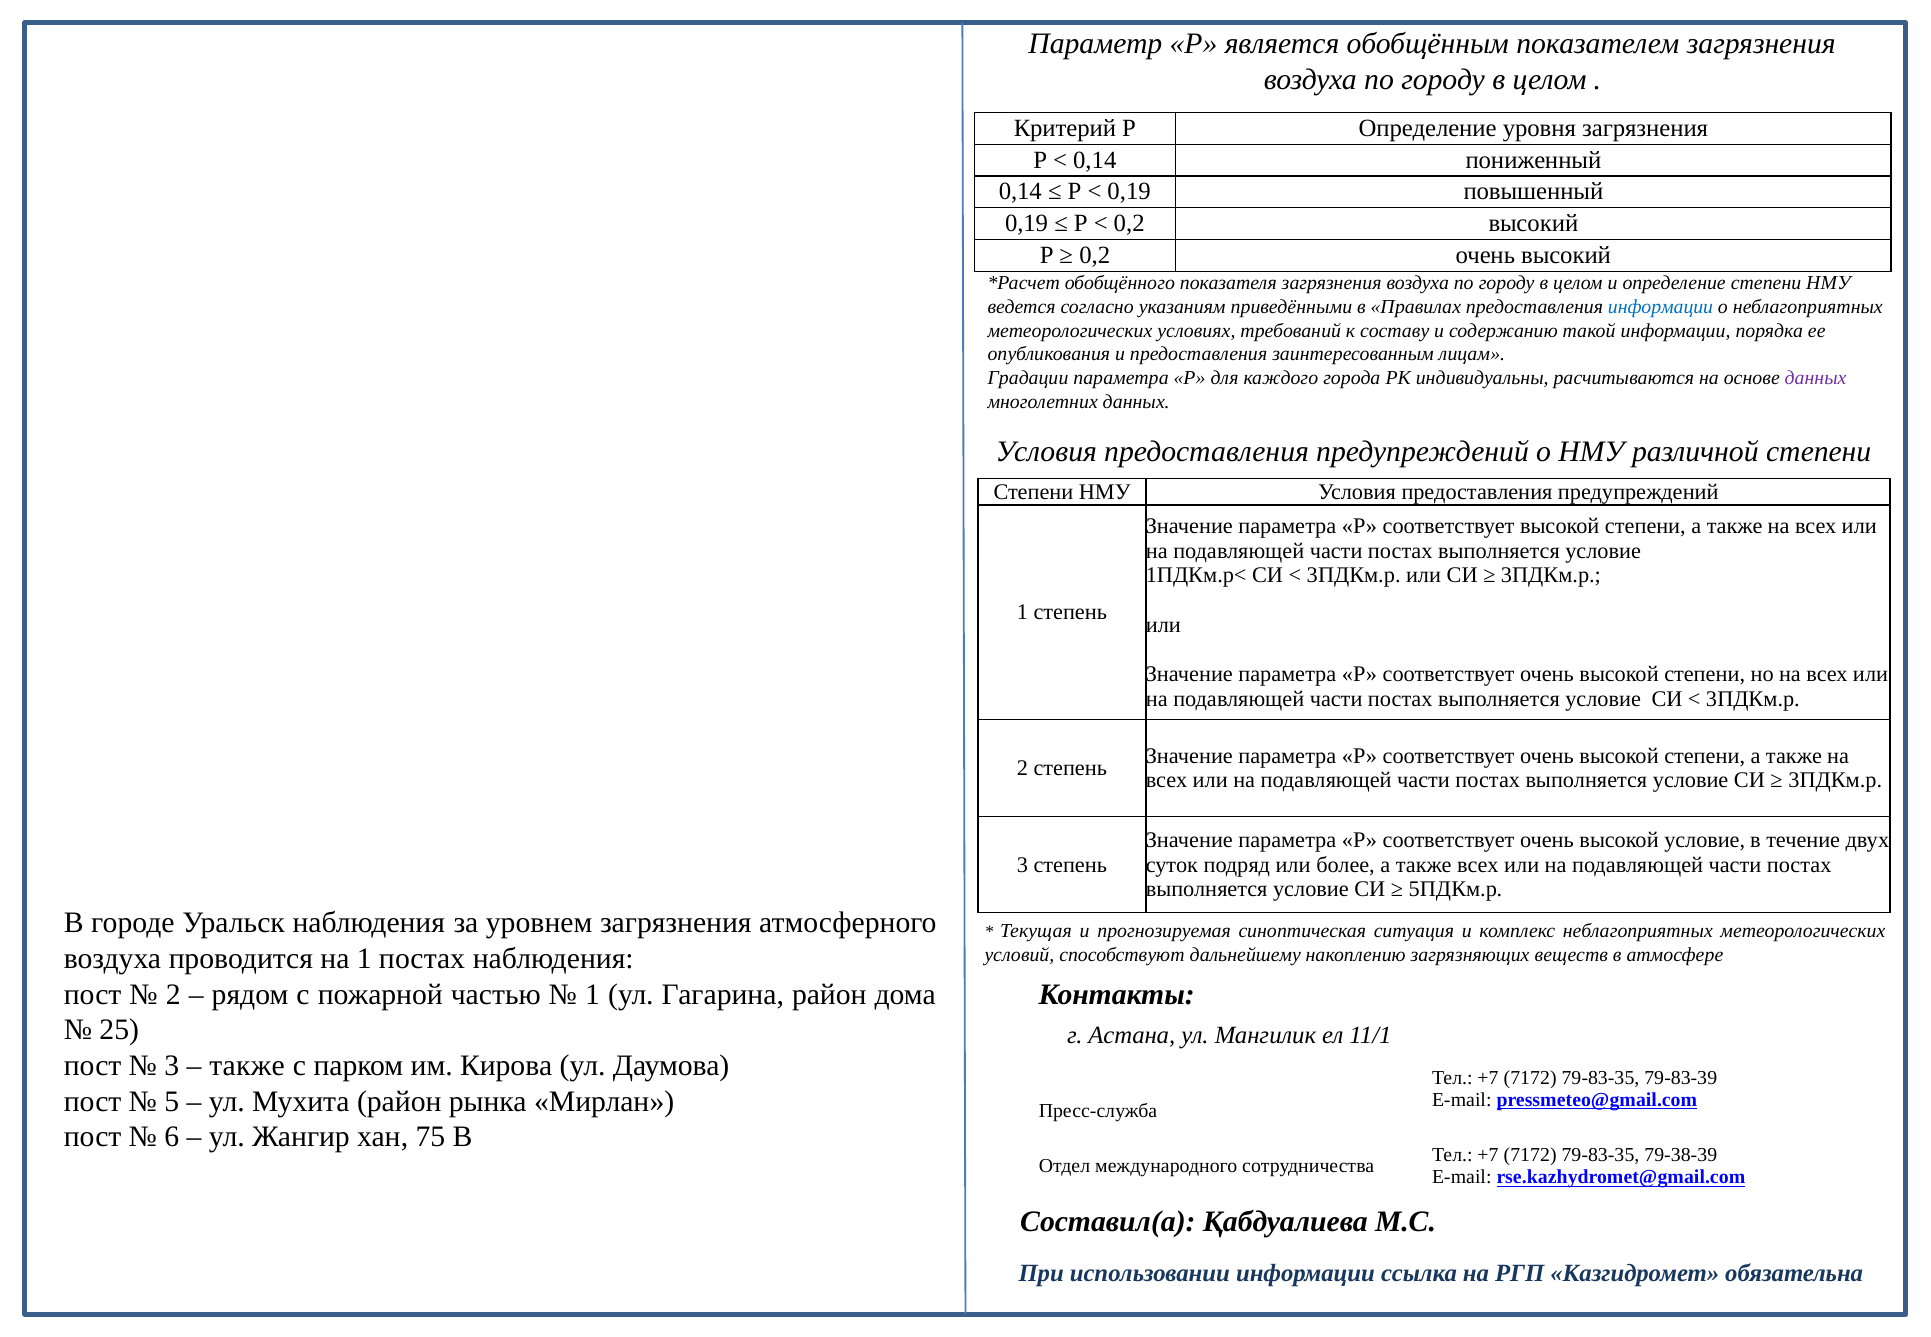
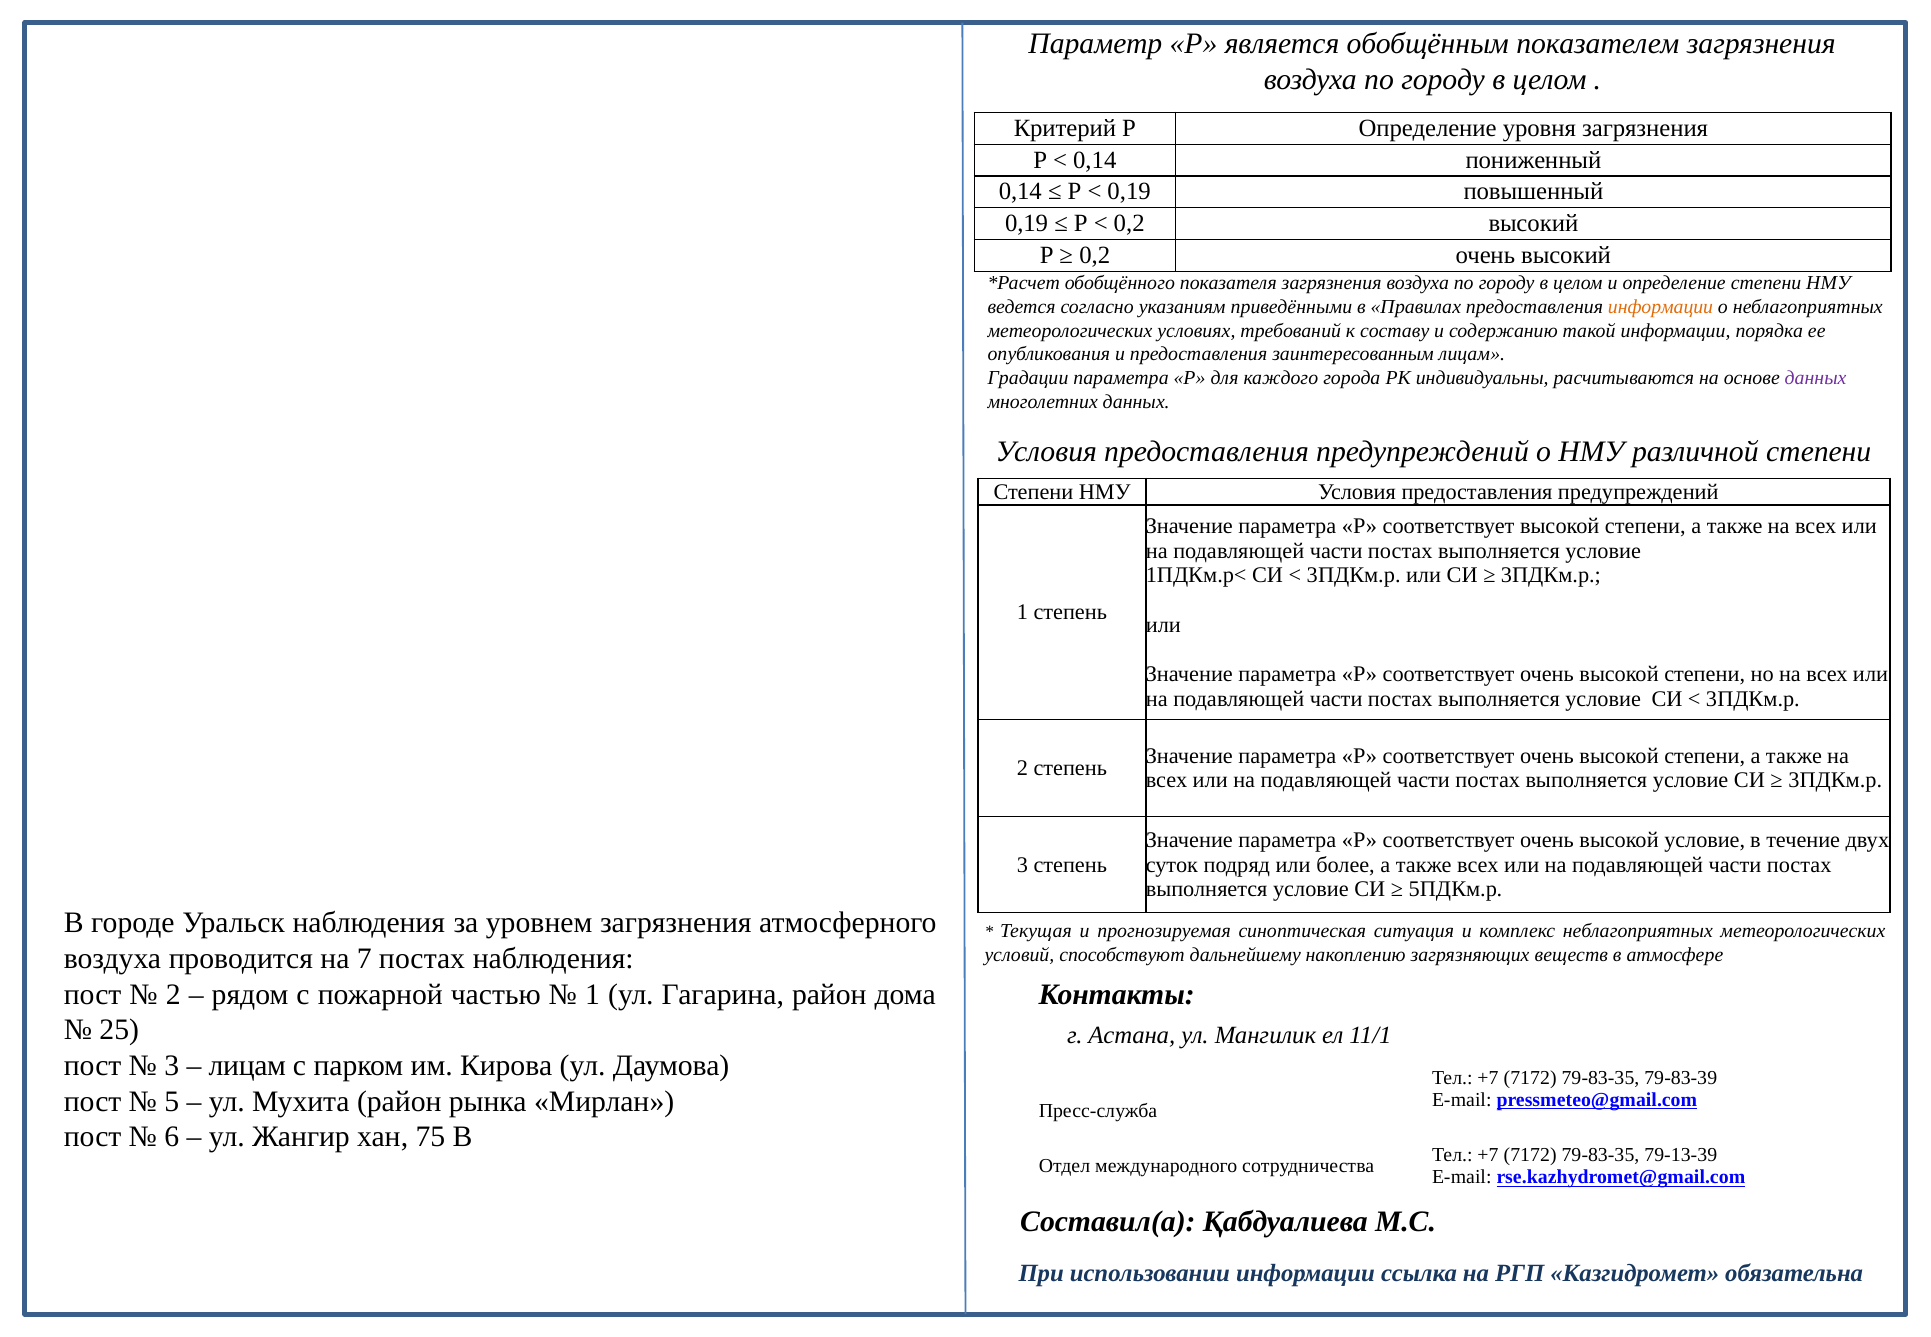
информации at (1661, 307) colour: blue -> orange
на 1: 1 -> 7
также at (247, 1065): также -> лицам
79-38-39: 79-38-39 -> 79-13-39
